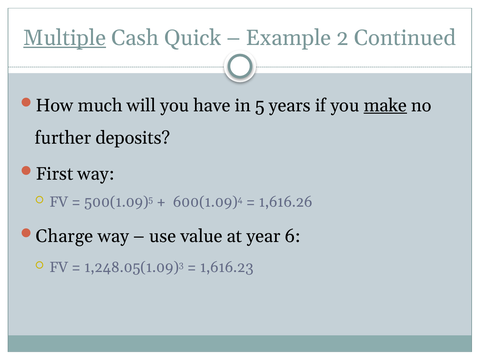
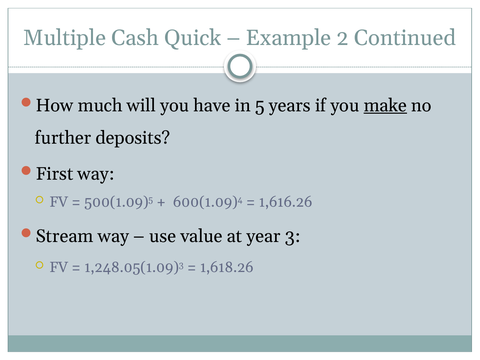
Multiple underline: present -> none
Charge: Charge -> Stream
6: 6 -> 3
1,616.23: 1,616.23 -> 1,618.26
